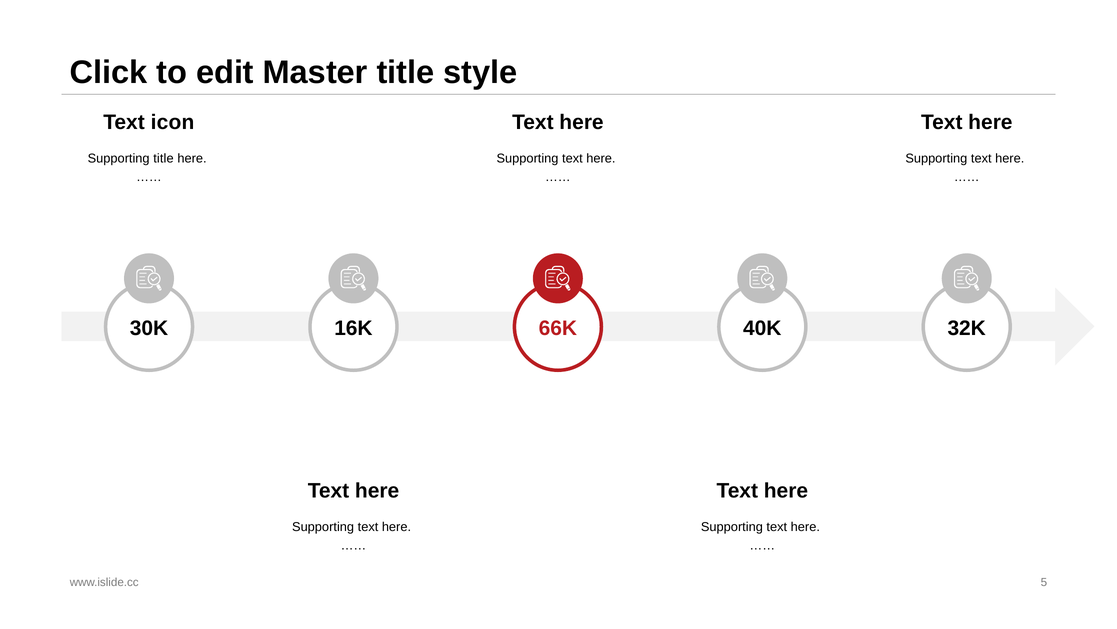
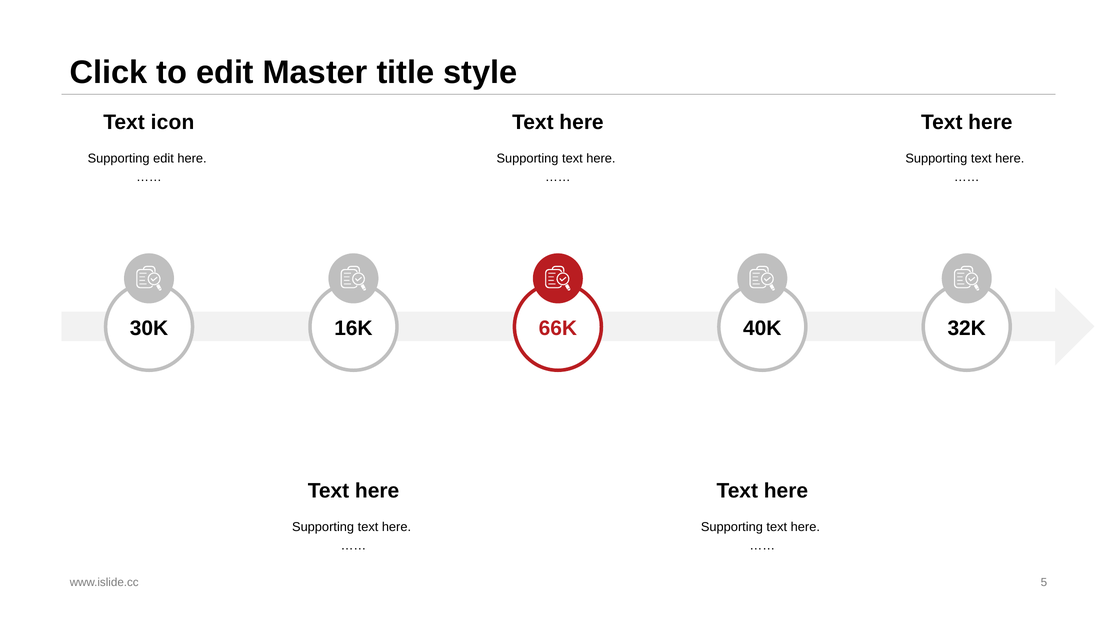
Supporting title: title -> edit
